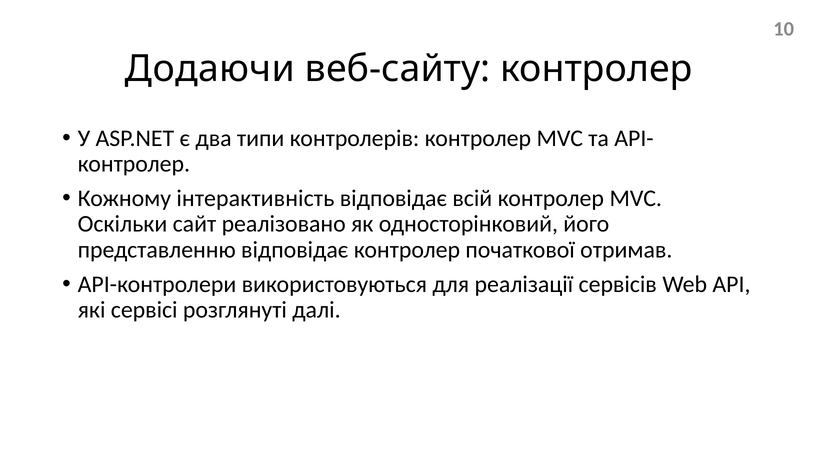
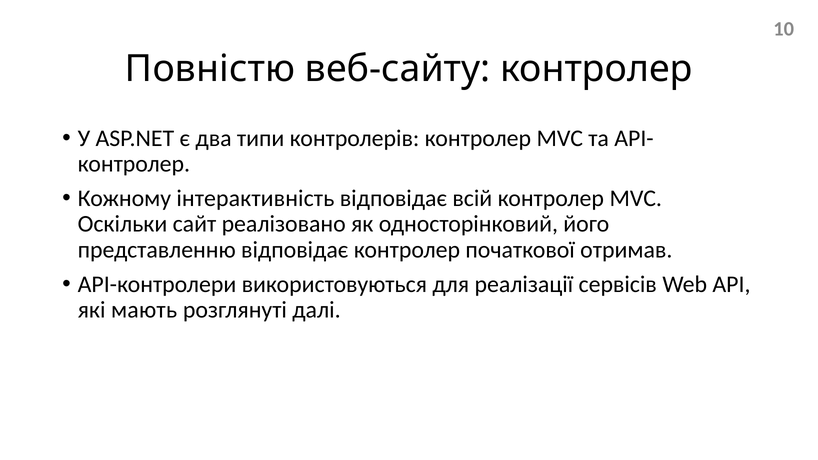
Додаючи: Додаючи -> Повністю
сервісі: сервісі -> мають
